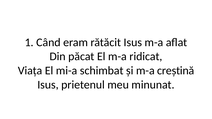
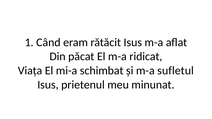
creștină: creștină -> sufletul
